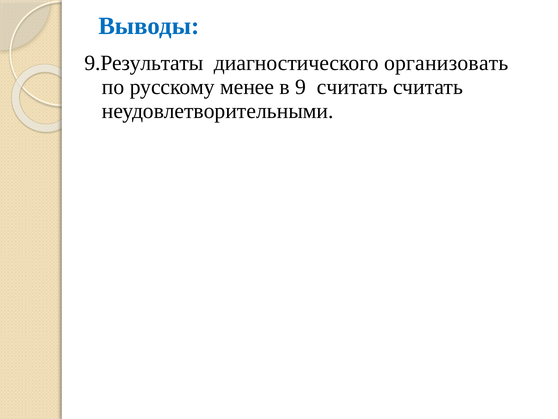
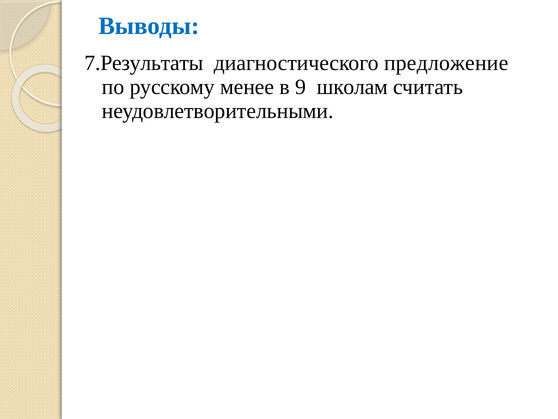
9.Результаты: 9.Результаты -> 7.Результаты
организовать: организовать -> предложение
9 считать: считать -> школам
